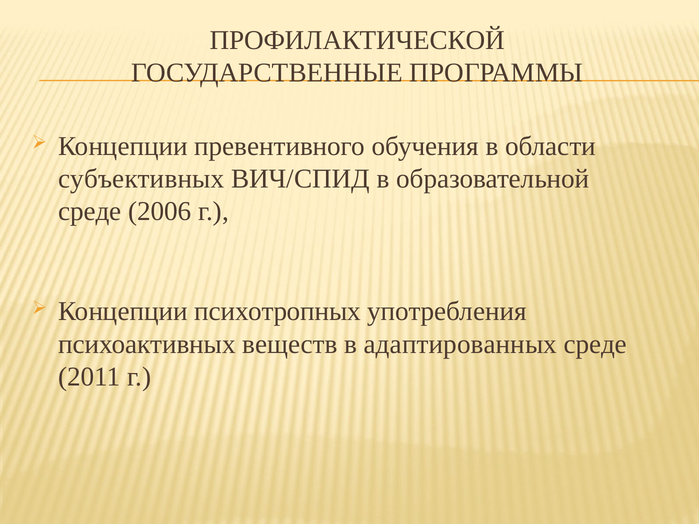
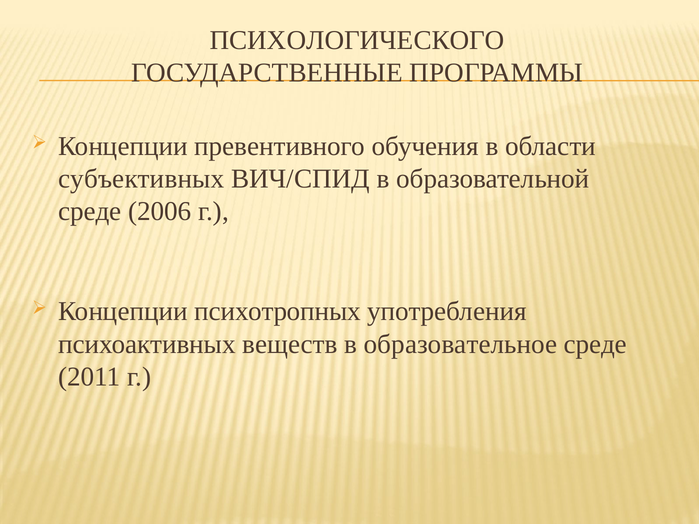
ПРОФИЛАКТИЧЕСКОЙ: ПРОФИЛАКТИЧЕСКОЙ -> ПСИХОЛОГИЧЕСКОГО
адаптированных: адаптированных -> образовательное
